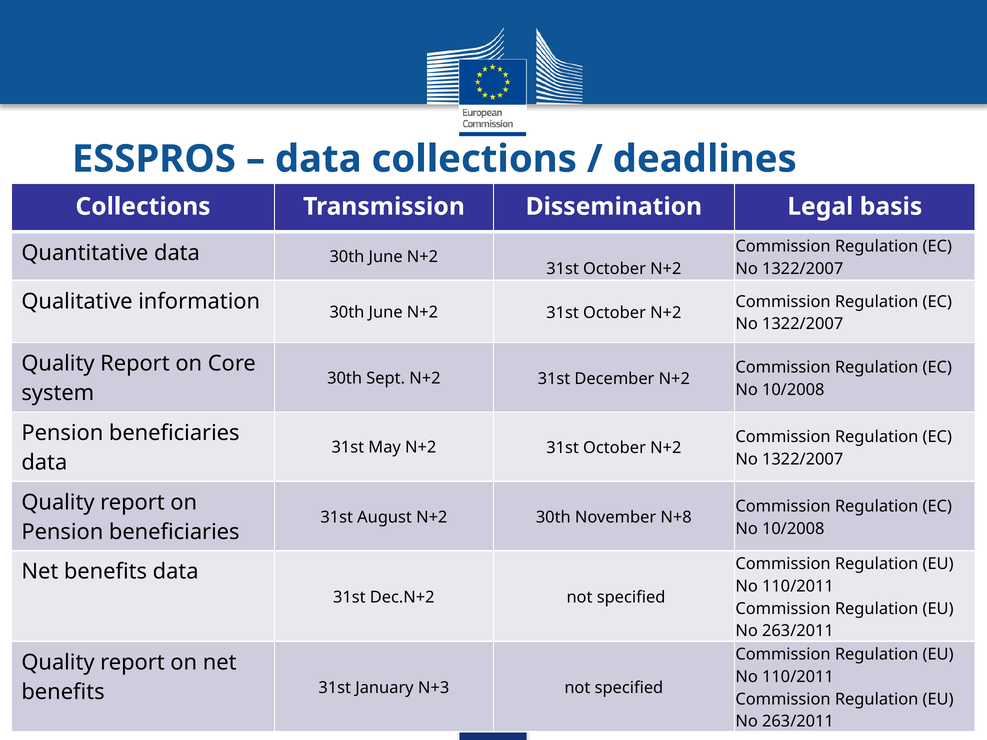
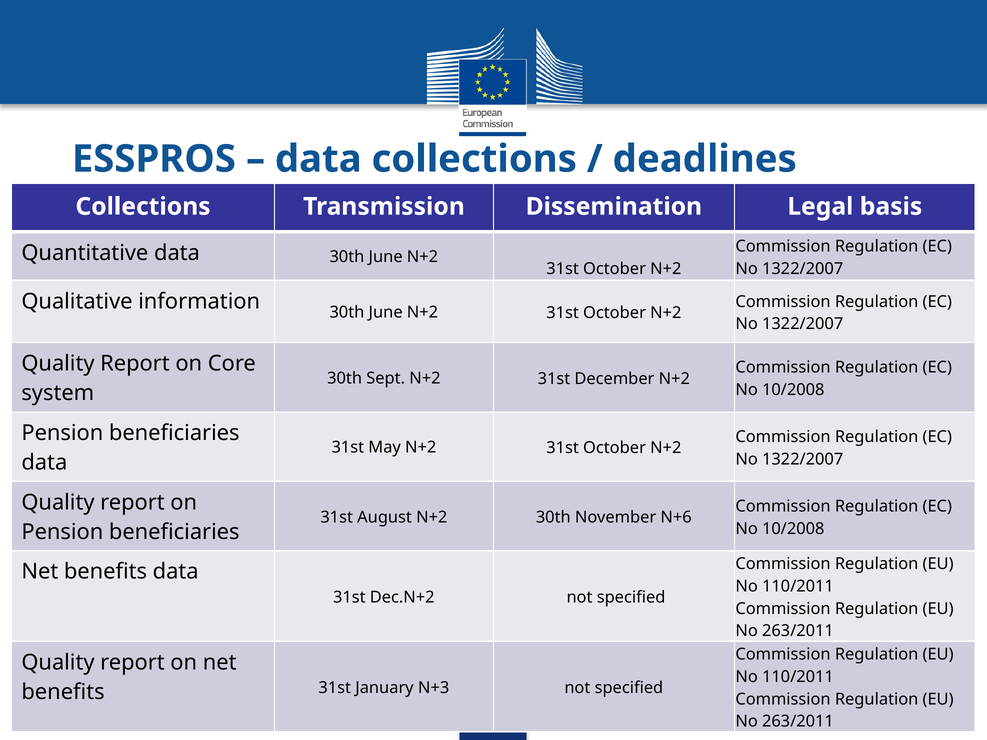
N+8: N+8 -> N+6
